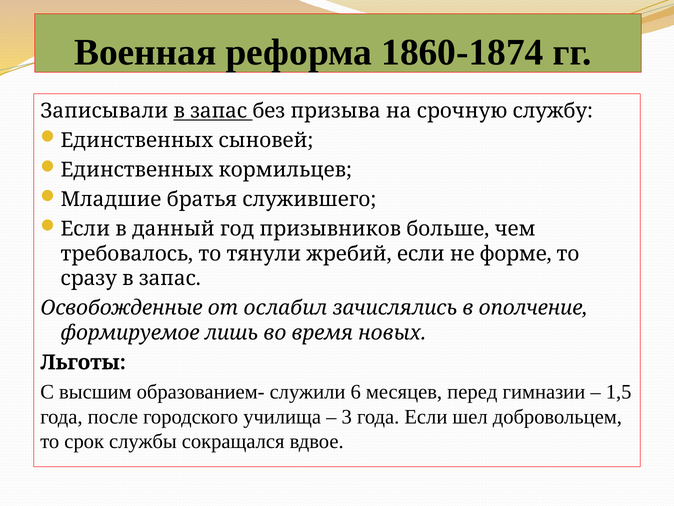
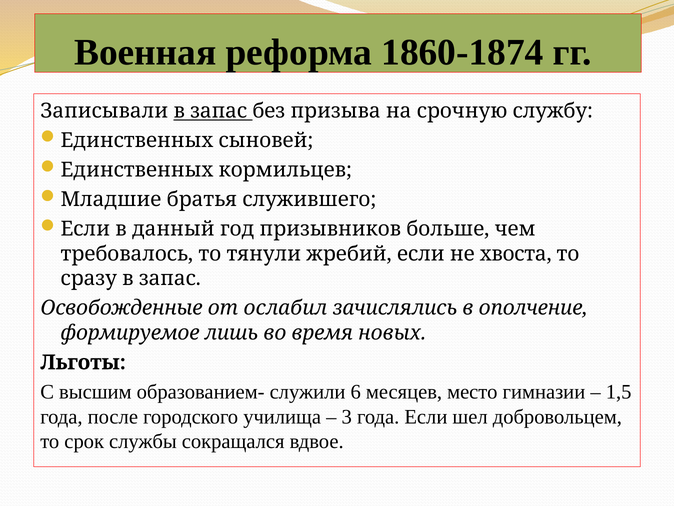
форме: форме -> хвоста
перед: перед -> место
